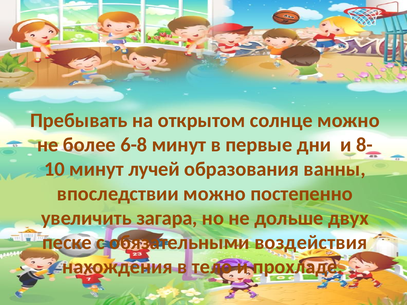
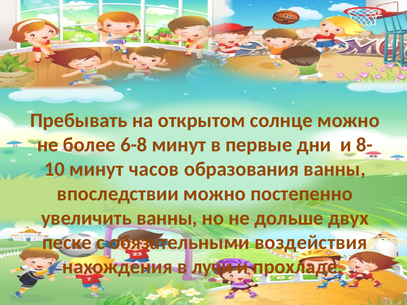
лучей: лучей -> часов
увеличить загара: загара -> ванны
тело: тело -> лучи
